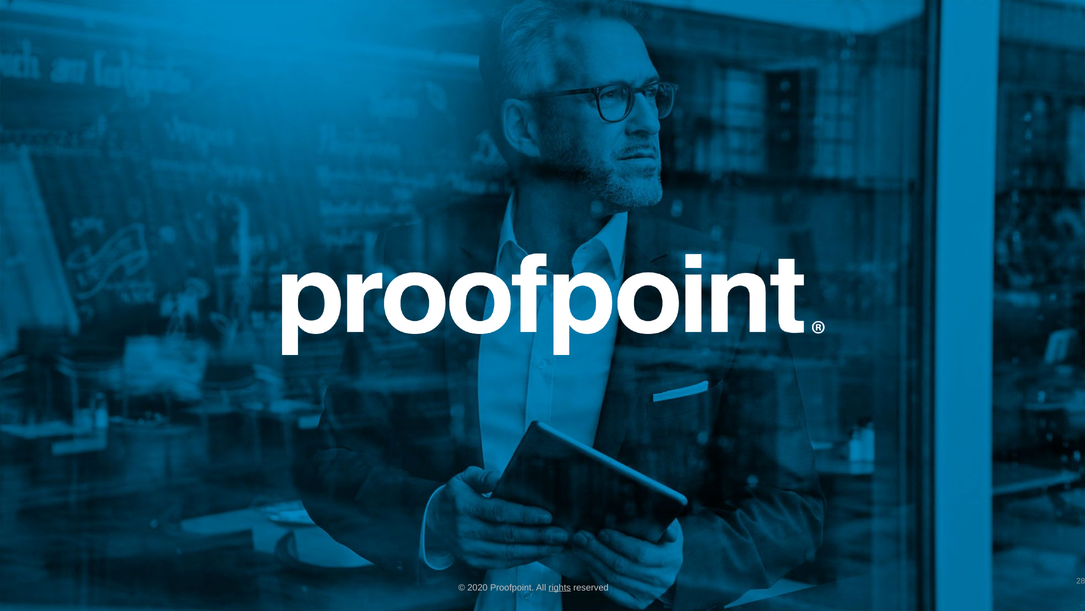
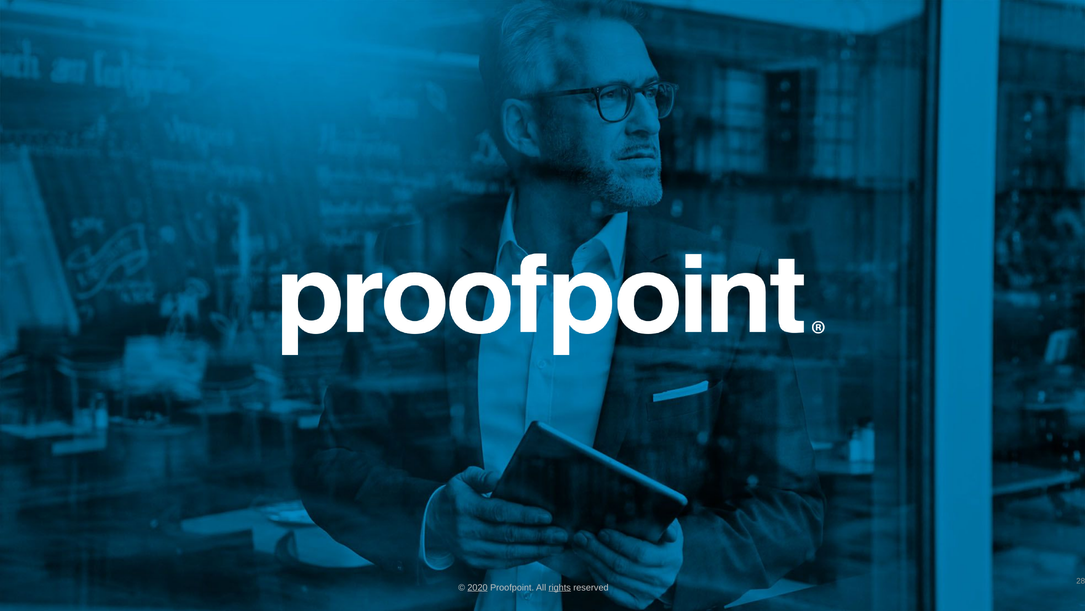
2020 underline: none -> present
